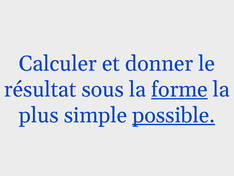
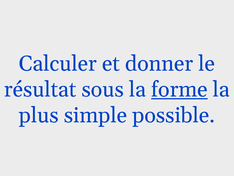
possible underline: present -> none
